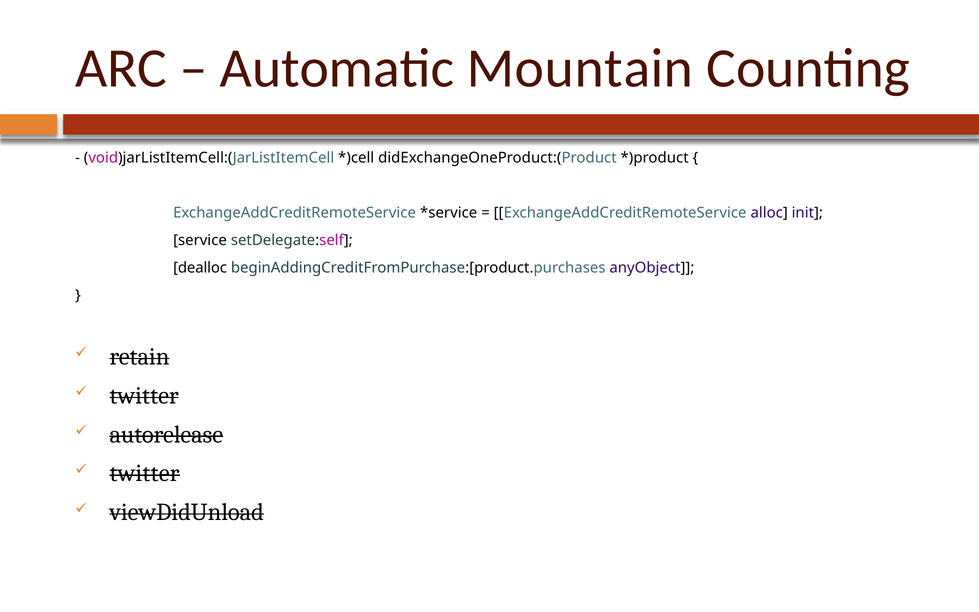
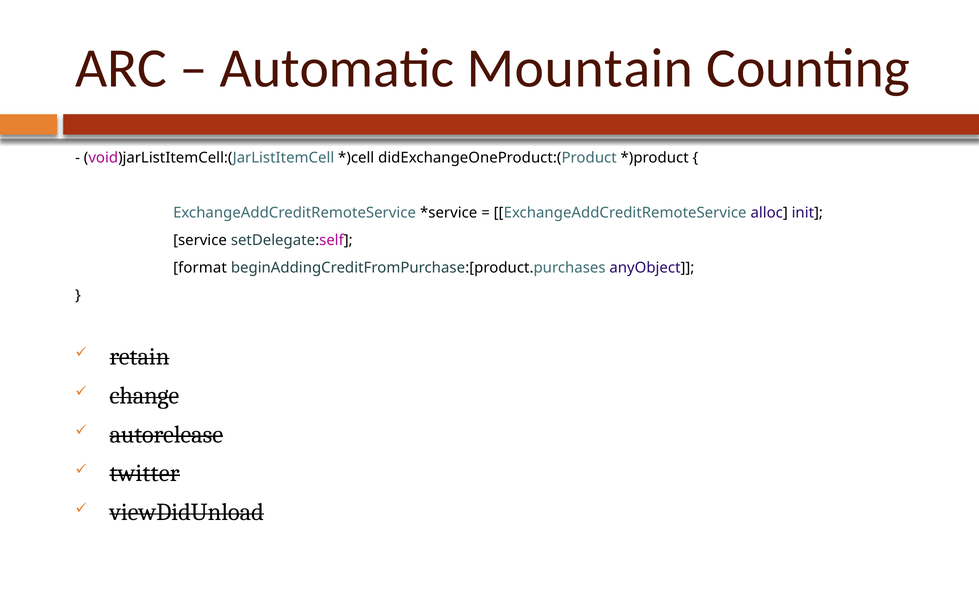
dealloc: dealloc -> format
twitter at (144, 396): twitter -> change
